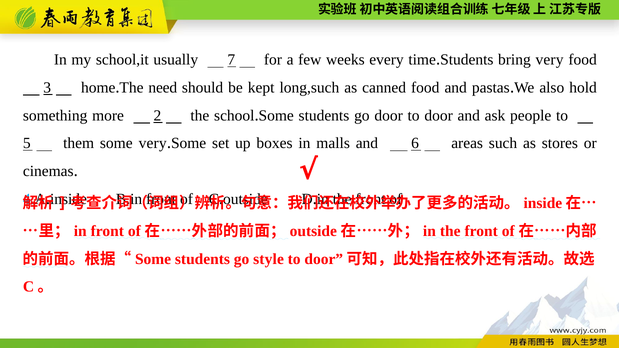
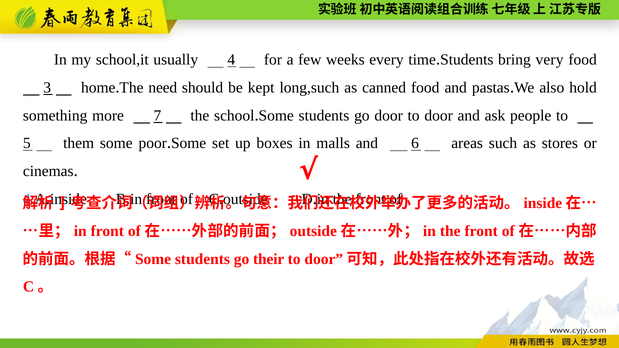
usually 7: 7 -> 4
2: 2 -> 7
some very: very -> poor
style: style -> their
